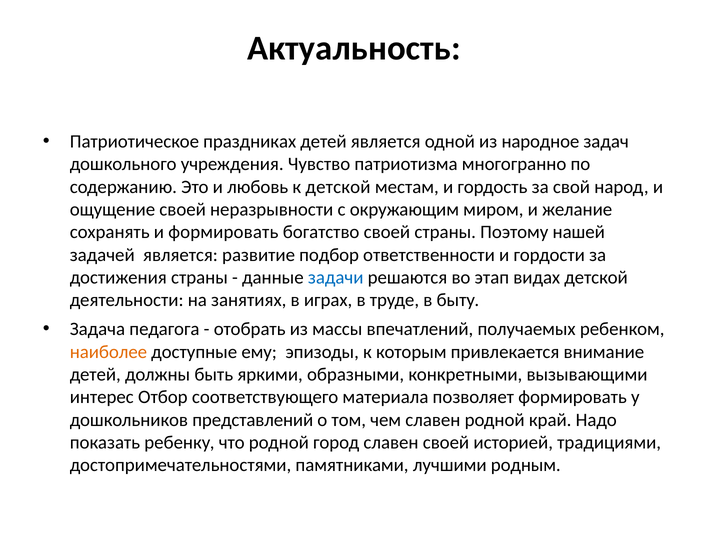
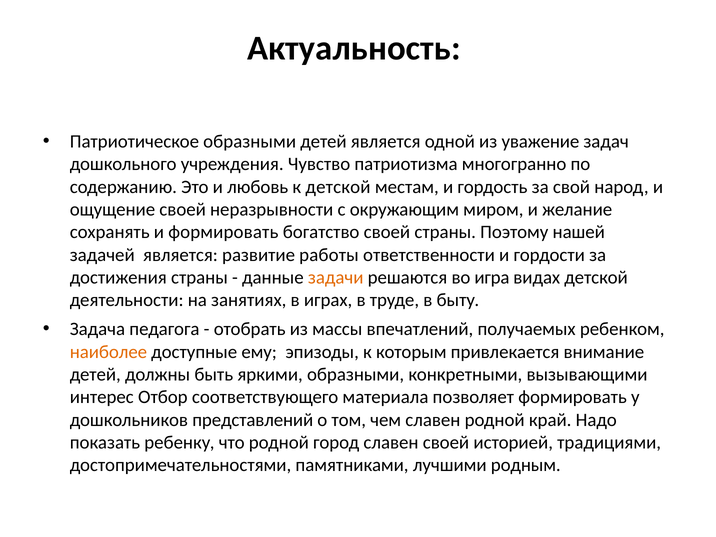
Патриотическое праздниках: праздниках -> образными
народное: народное -> уважение
подбор: подбор -> работы
задачи colour: blue -> orange
этап: этап -> игра
